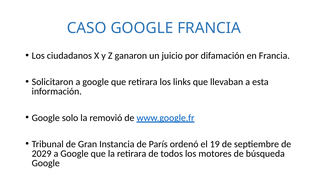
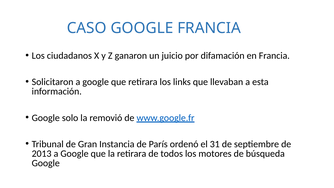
19: 19 -> 31
2029: 2029 -> 2013
